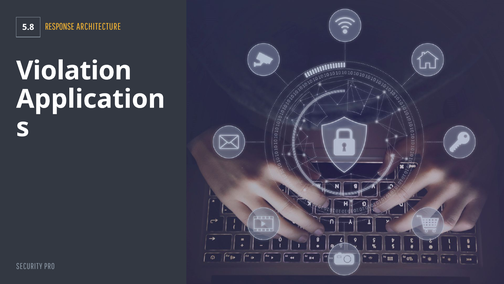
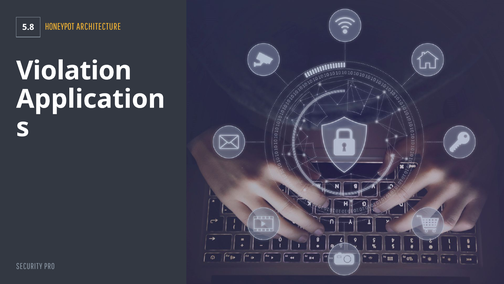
RESPONSE: RESPONSE -> HONEYPOT
